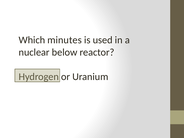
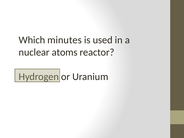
below: below -> atoms
